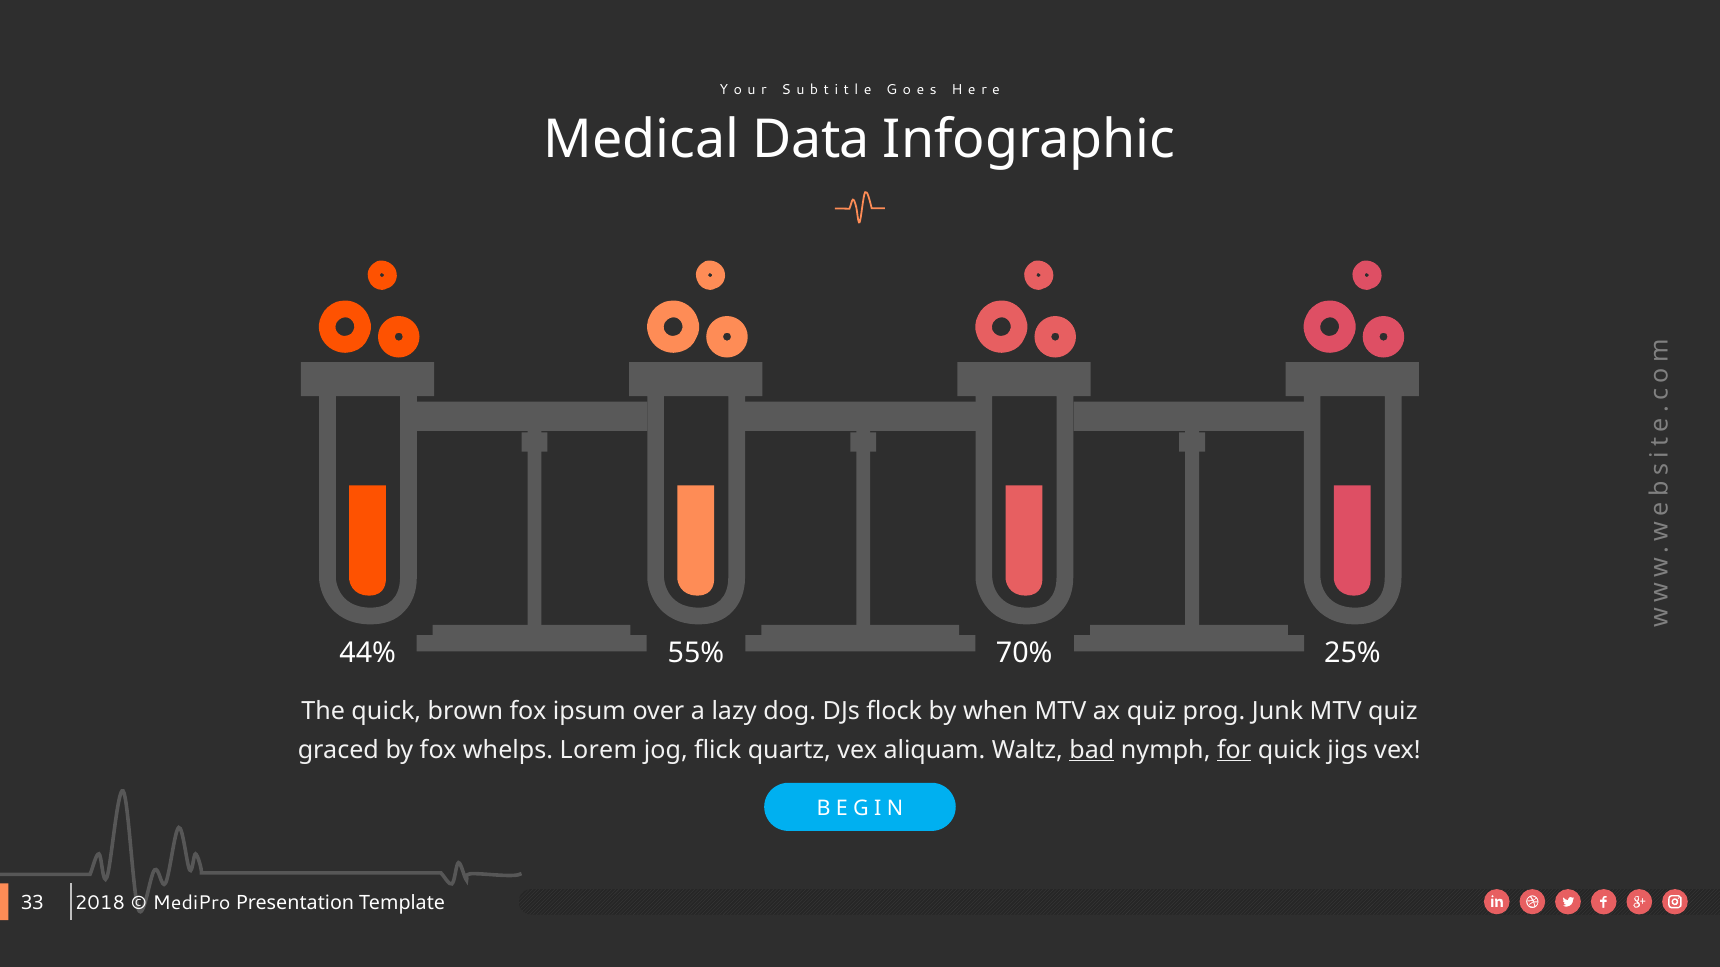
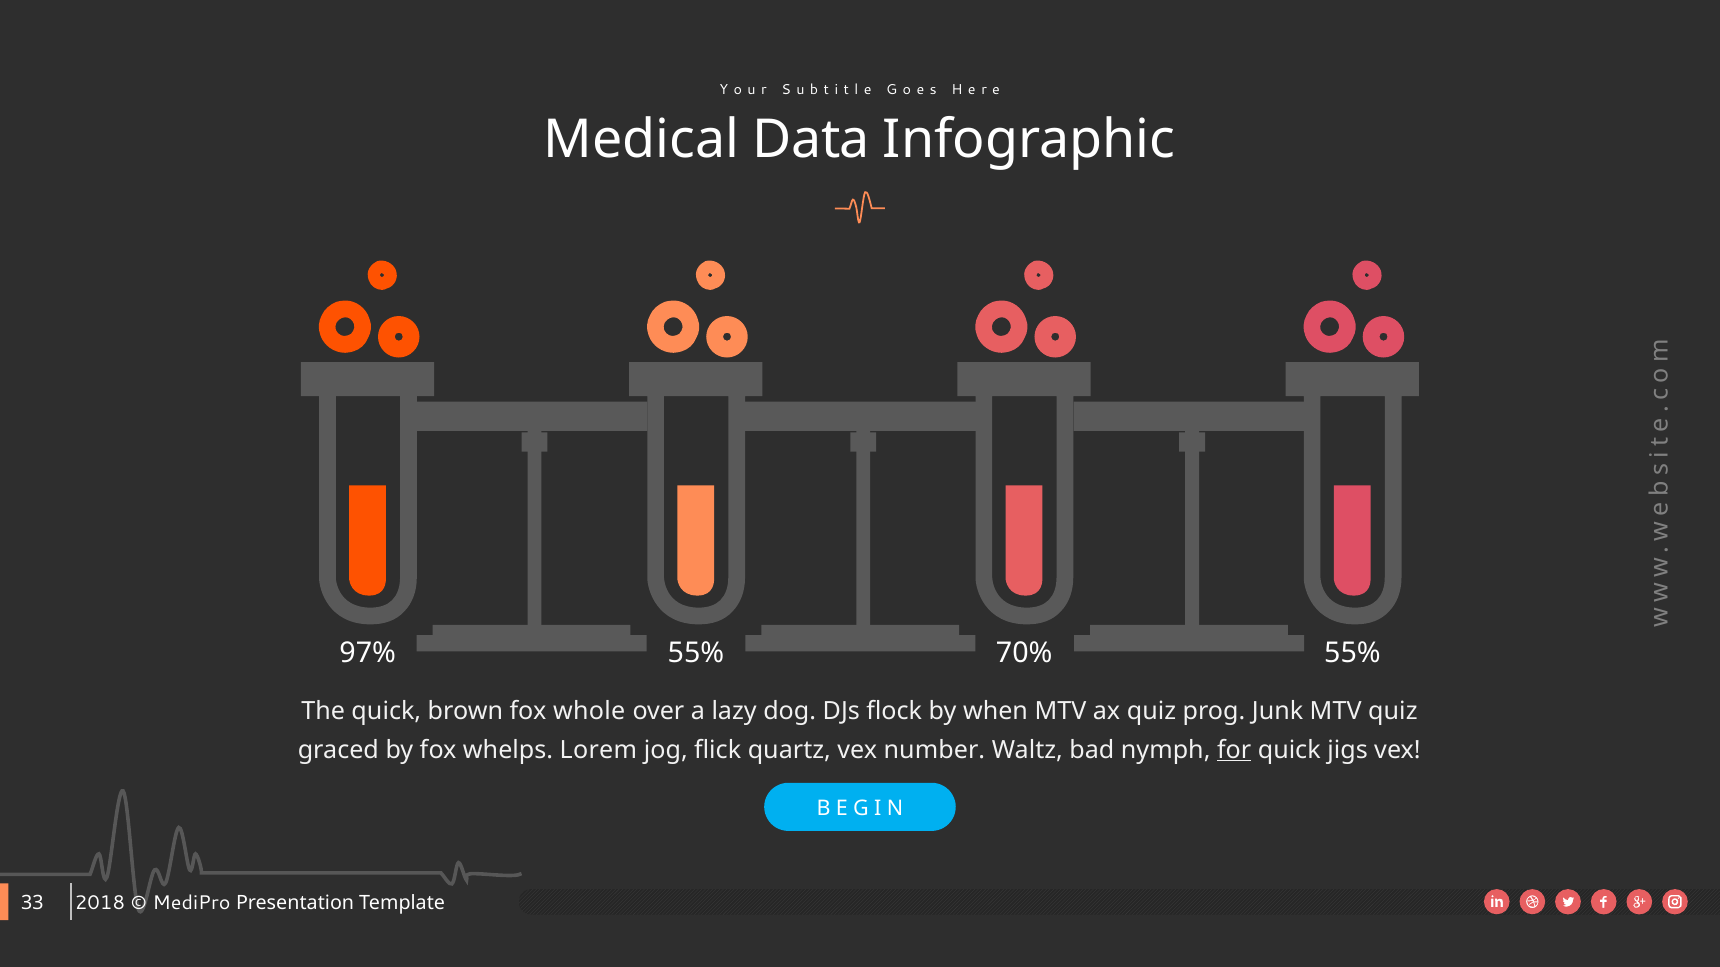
44%: 44% -> 97%
70% 25%: 25% -> 55%
ipsum: ipsum -> whole
aliquam: aliquam -> number
bad underline: present -> none
